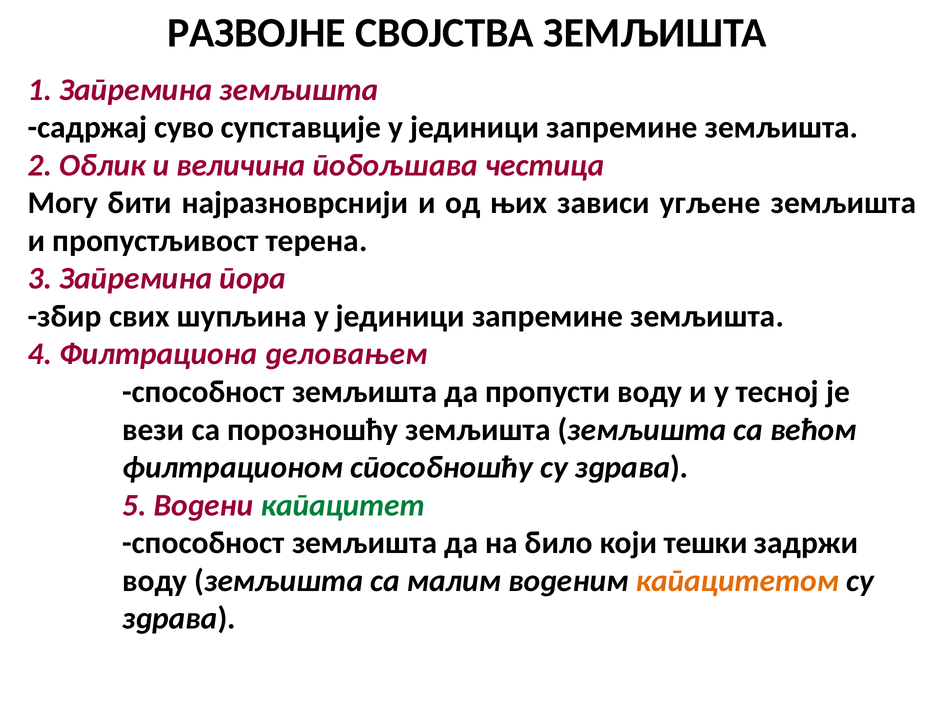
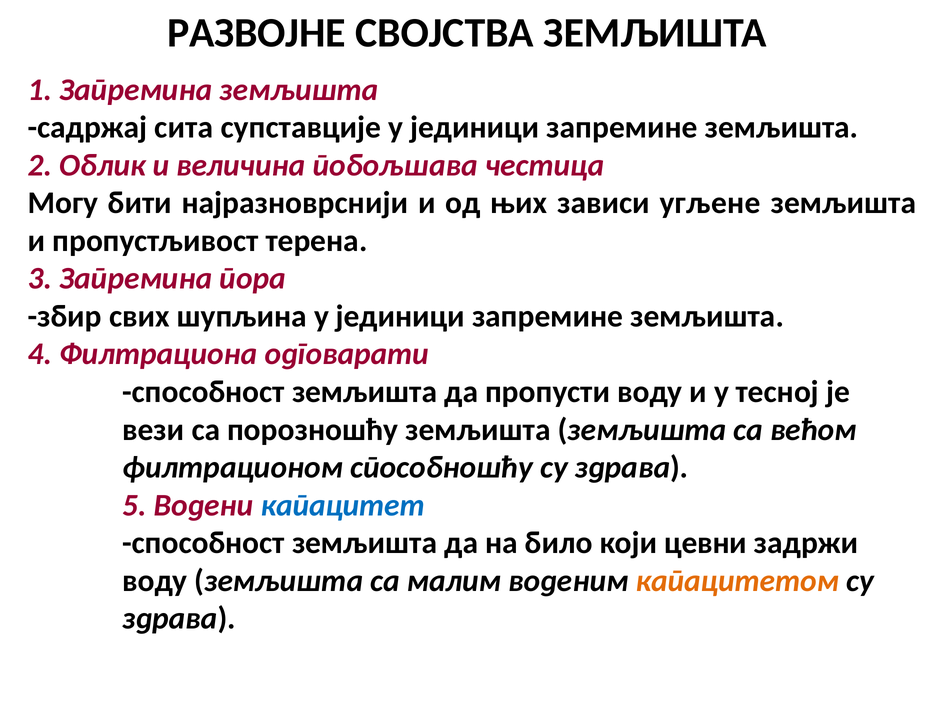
суво: суво -> сита
деловањем: деловањем -> одговарати
капацитет colour: green -> blue
тешки: тешки -> цевни
